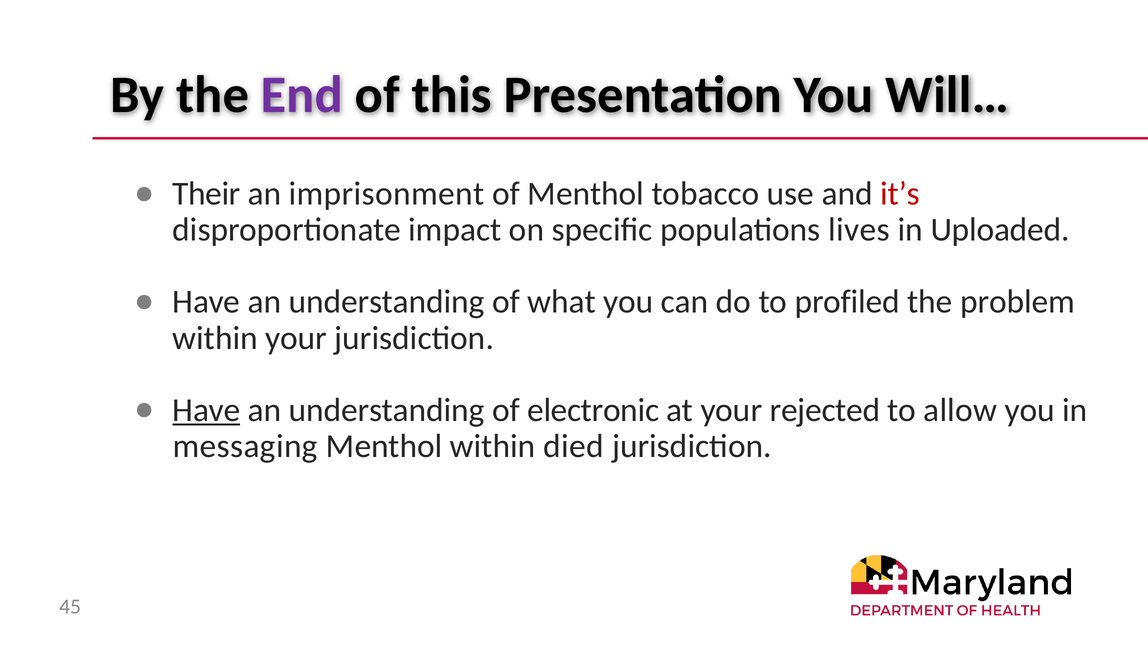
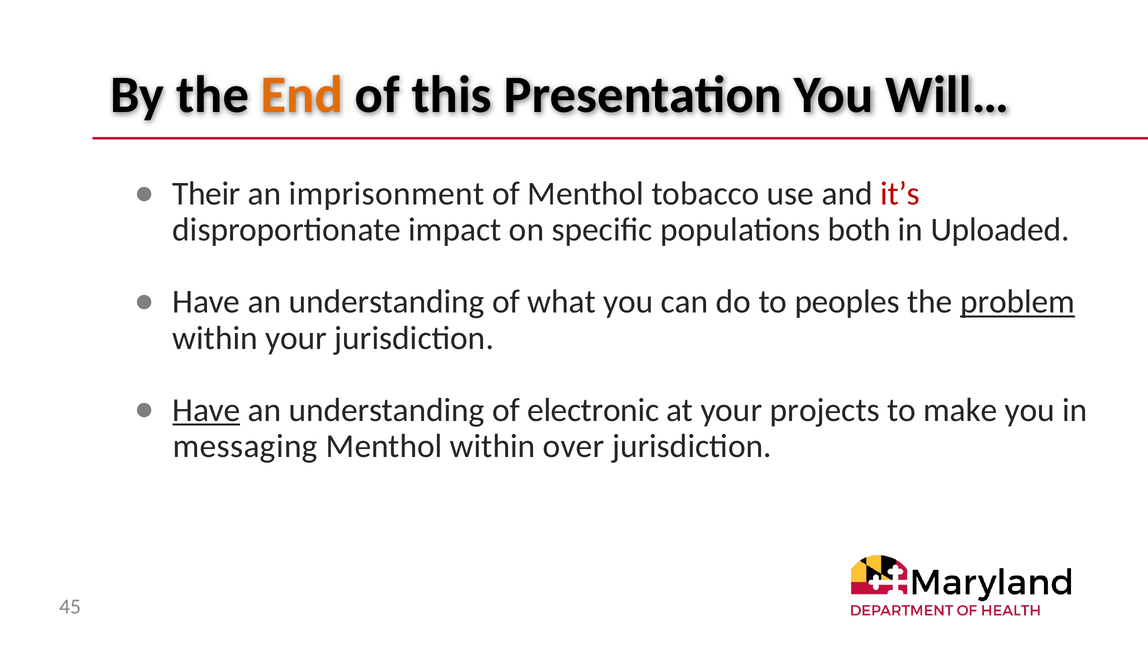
End colour: purple -> orange
lives: lives -> both
profiled: profiled -> peoples
problem underline: none -> present
rejected: rejected -> projects
allow: allow -> make
died: died -> over
